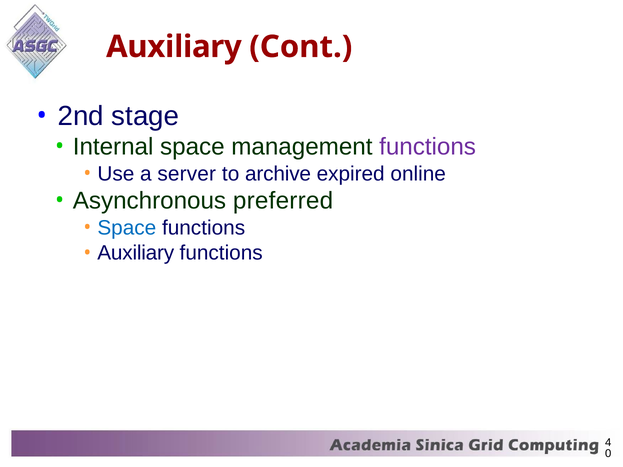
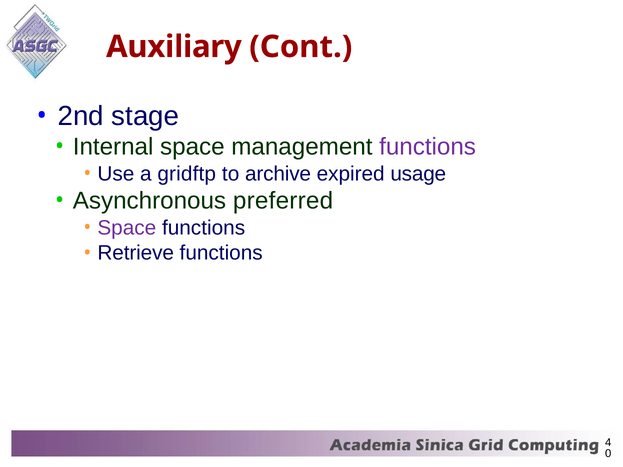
server: server -> gridftp
online: online -> usage
Space at (127, 228) colour: blue -> purple
Auxiliary at (136, 253): Auxiliary -> Retrieve
